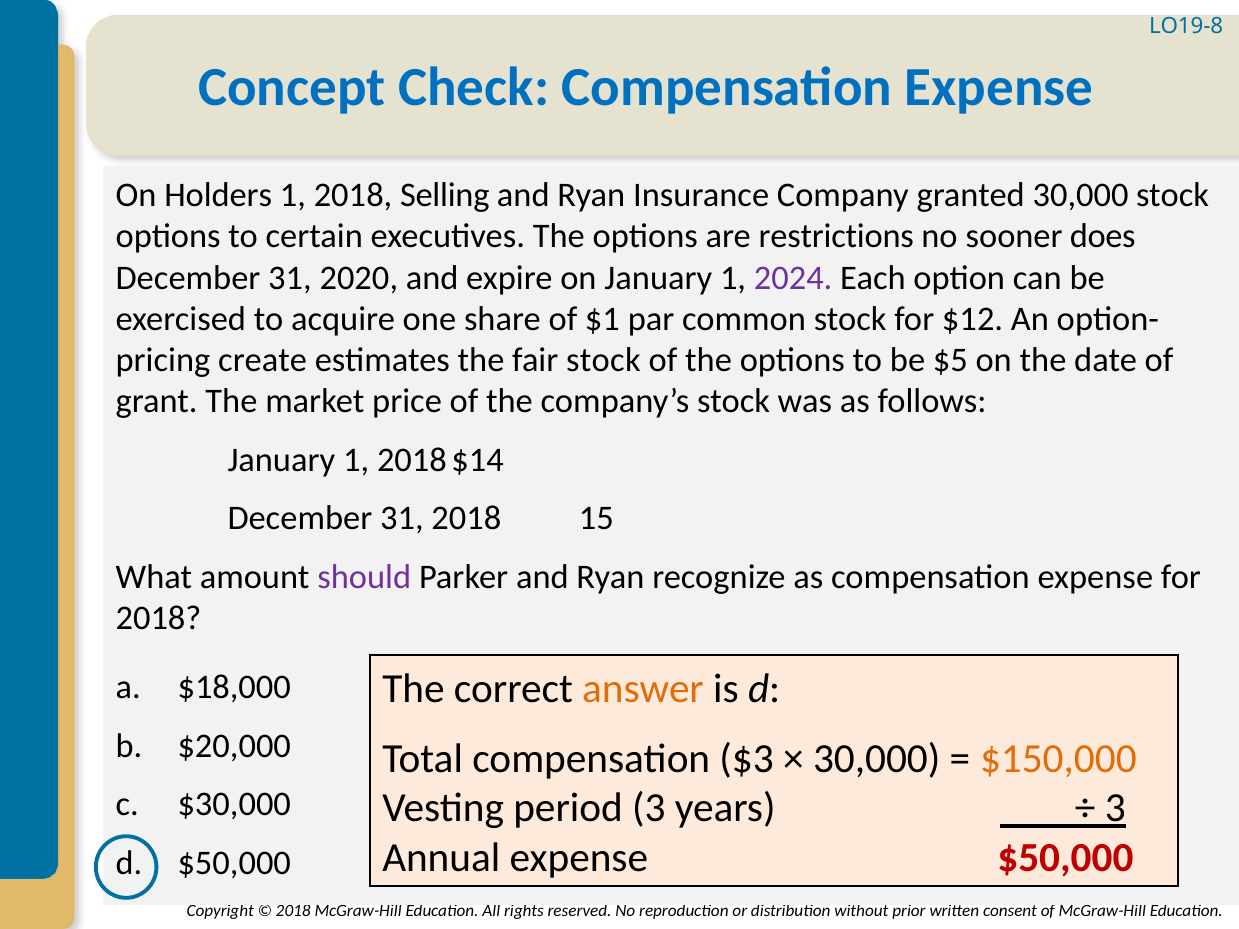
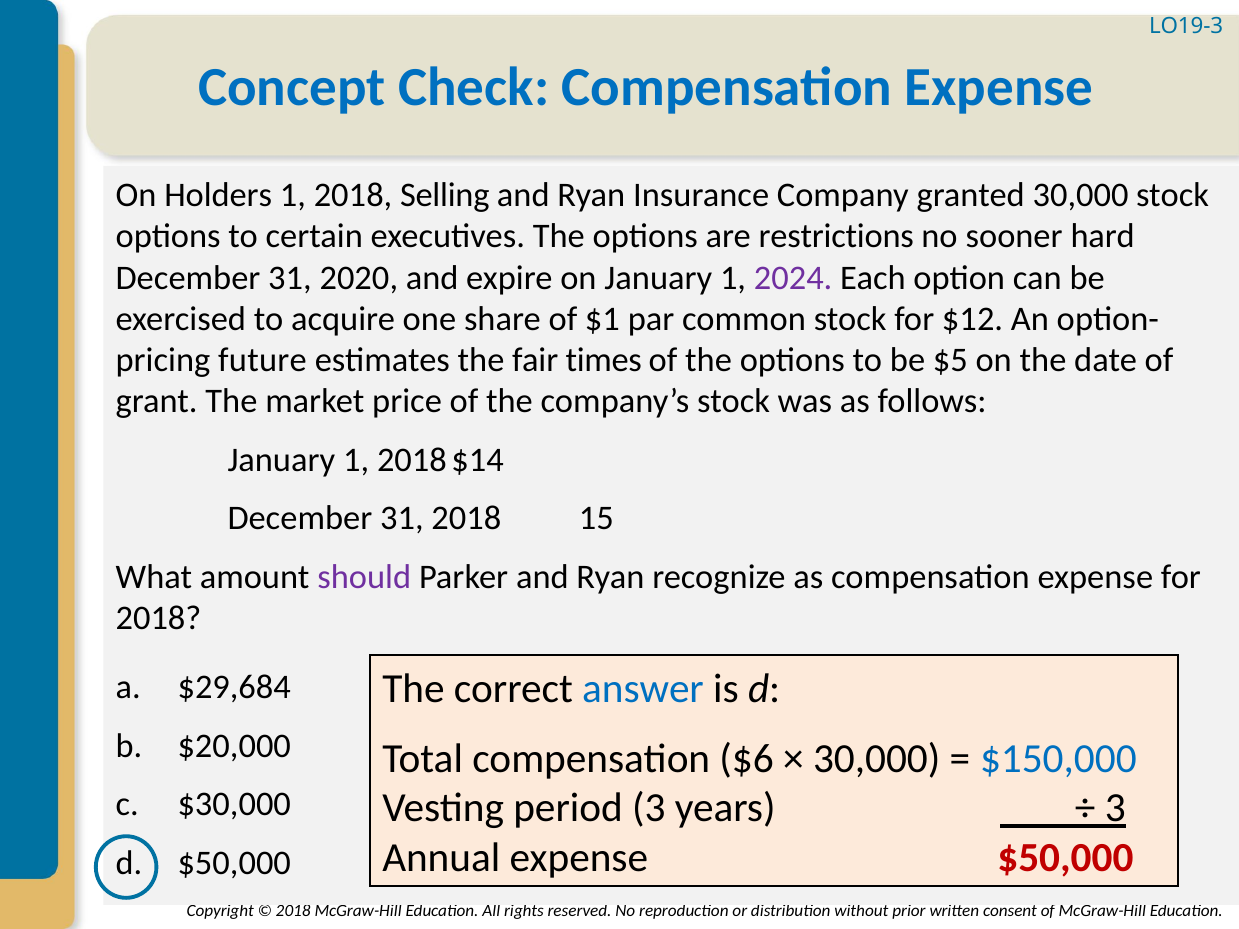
LO19-8: LO19-8 -> LO19-3
does: does -> hard
create: create -> future
fair stock: stock -> times
answer colour: orange -> blue
$18,000: $18,000 -> $29,684
$3: $3 -> $6
$150,000 colour: orange -> blue
